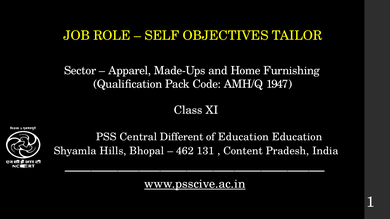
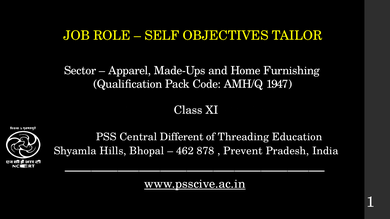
of Education: Education -> Threading
131: 131 -> 878
Content: Content -> Prevent
